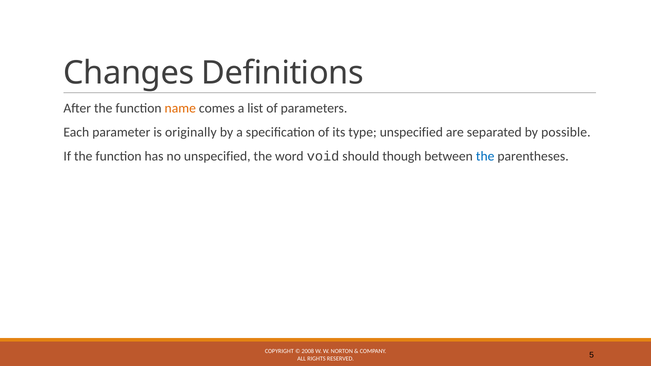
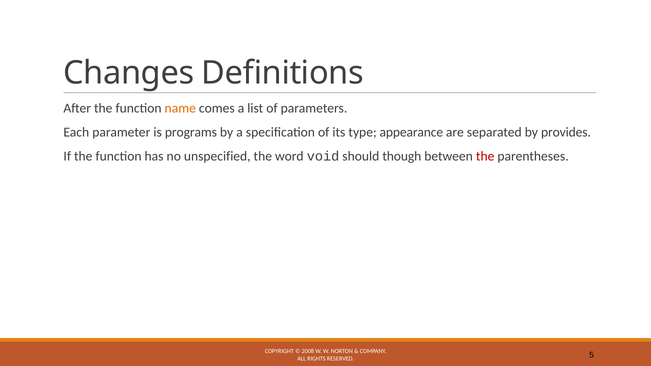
originally: originally -> programs
type unspecified: unspecified -> appearance
possible: possible -> provides
the at (485, 157) colour: blue -> red
